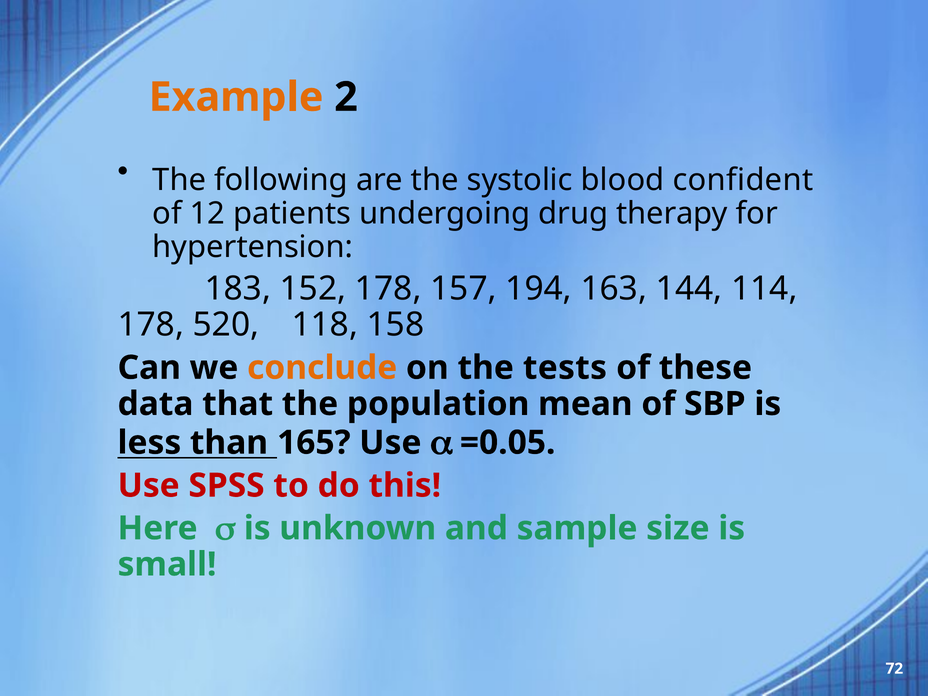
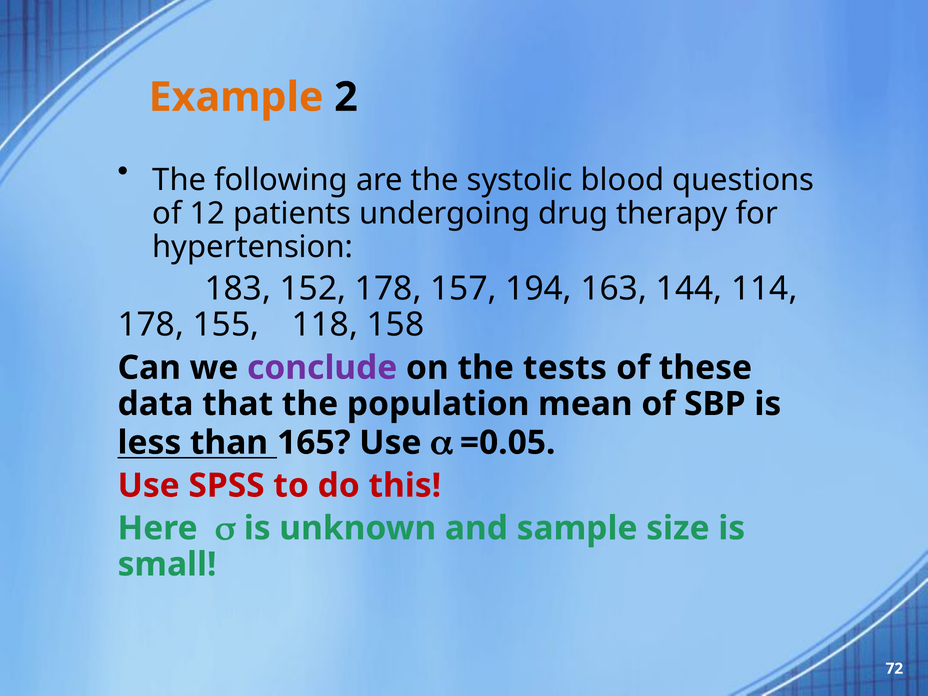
confident: confident -> questions
520: 520 -> 155
conclude colour: orange -> purple
